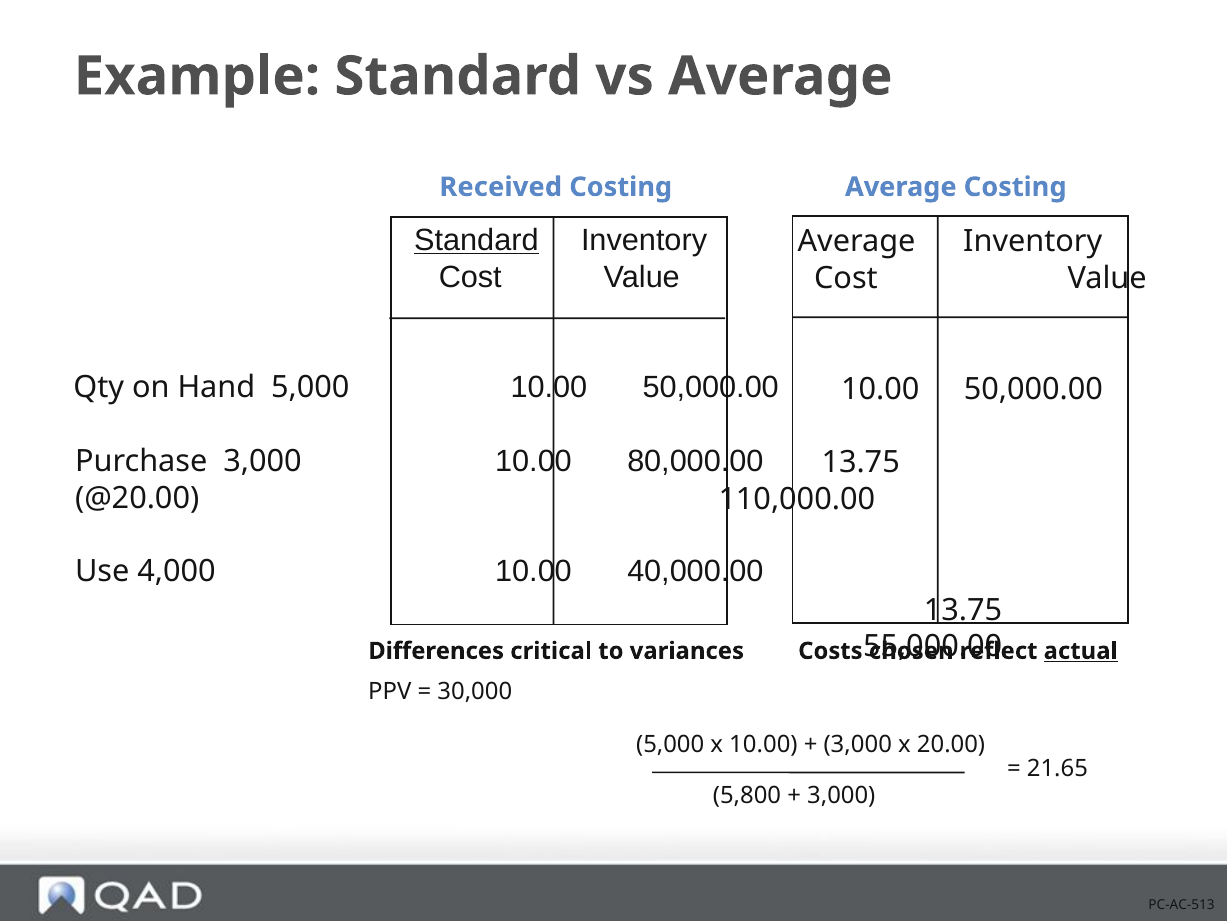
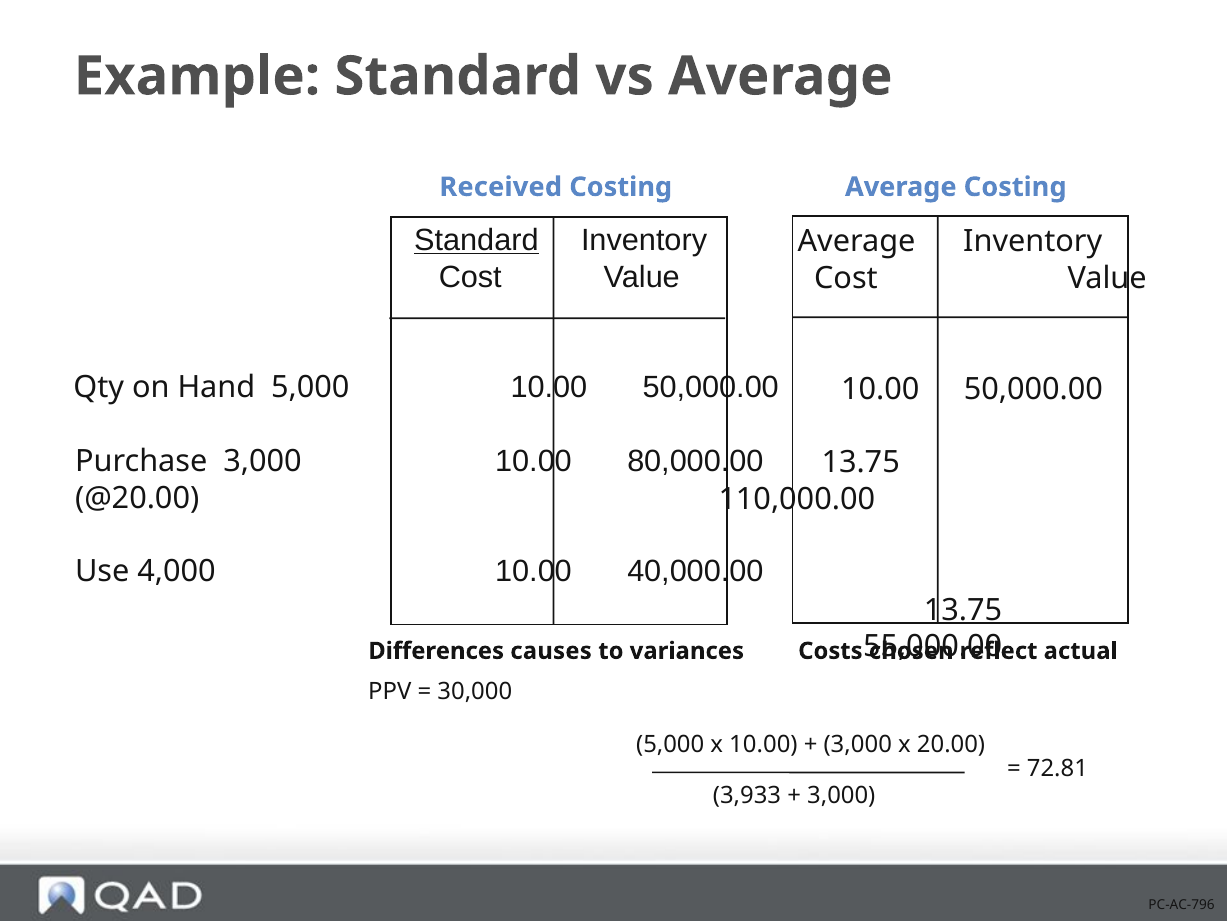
critical: critical -> causes
actual underline: present -> none
21.65: 21.65 -> 72.81
5,800: 5,800 -> 3,933
PC-AC-513: PC-AC-513 -> PC-AC-796
